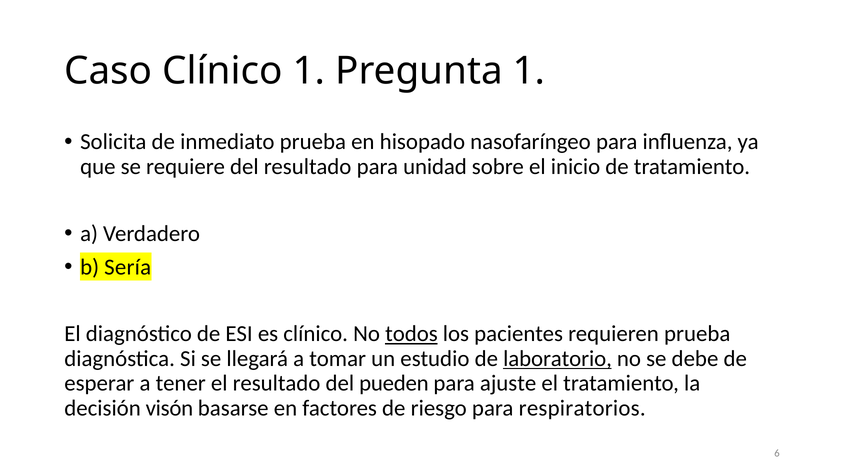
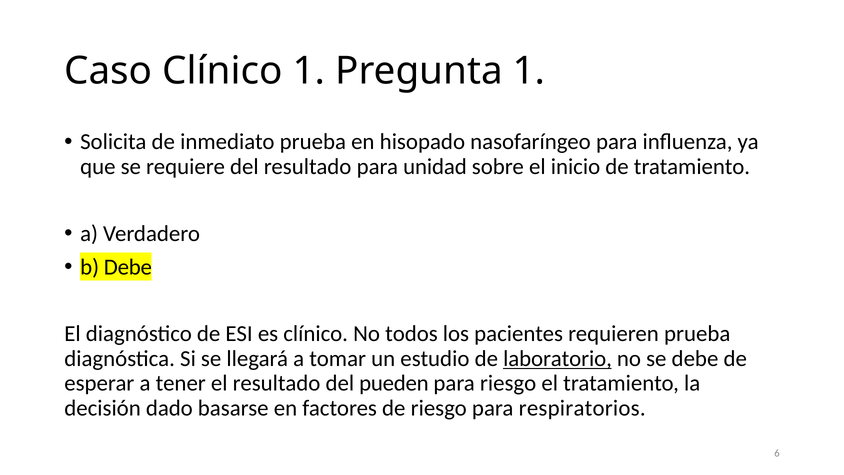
b Sería: Sería -> Debe
todos underline: present -> none
para ajuste: ajuste -> riesgo
visón: visón -> dado
